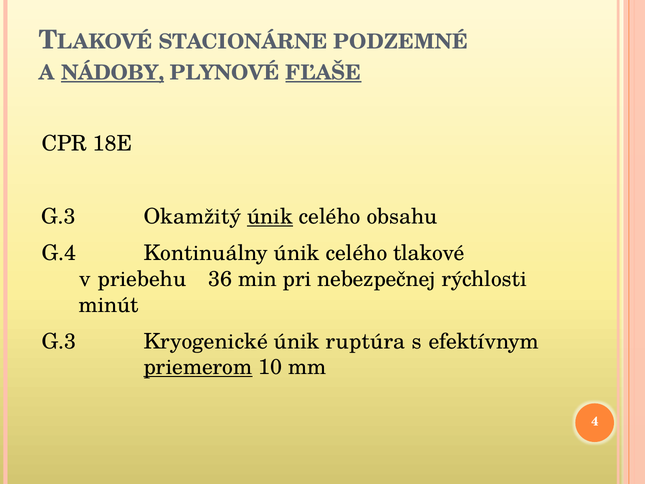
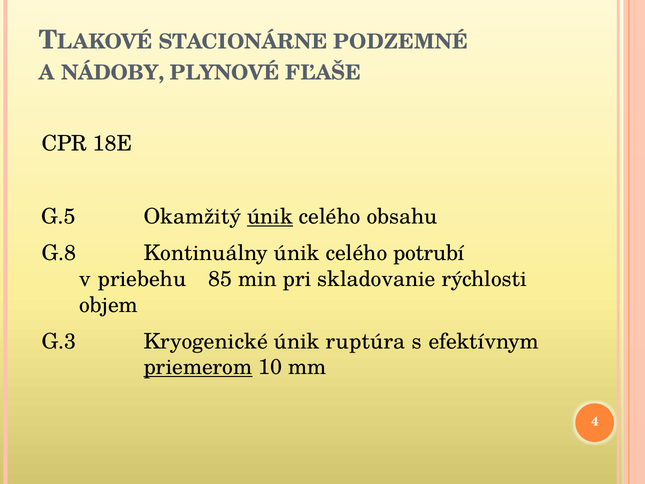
NÁDOBY underline: present -> none
FĽAŠE underline: present -> none
G.3 at (59, 217): G.3 -> G.5
G.4: G.4 -> G.8
tlakové: tlakové -> potrubí
36: 36 -> 85
nebezpečnej: nebezpečnej -> skladovanie
minút: minút -> objem
